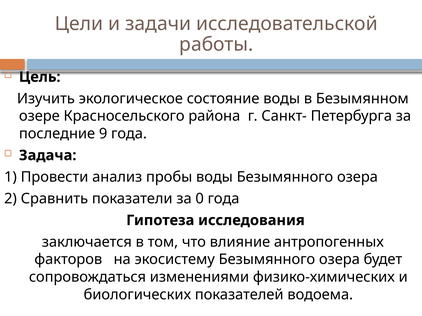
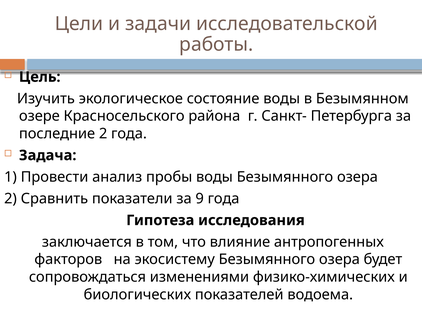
последние 9: 9 -> 2
0: 0 -> 9
